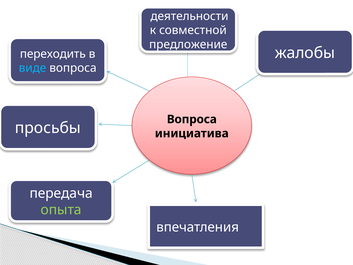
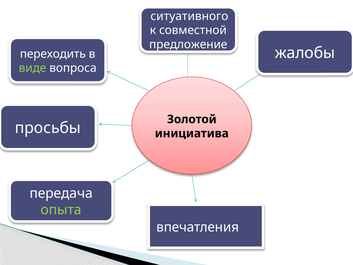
деятельности: деятельности -> ситуативного
виде colour: light blue -> light green
Вопроса at (192, 119): Вопроса -> Золотой
